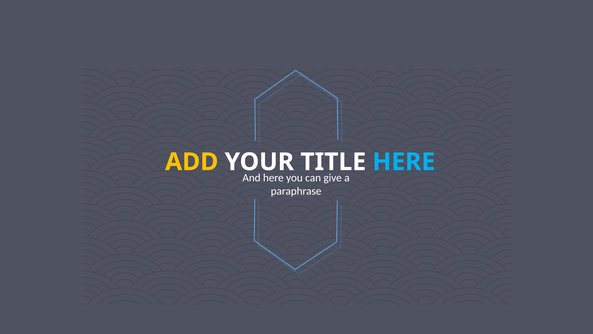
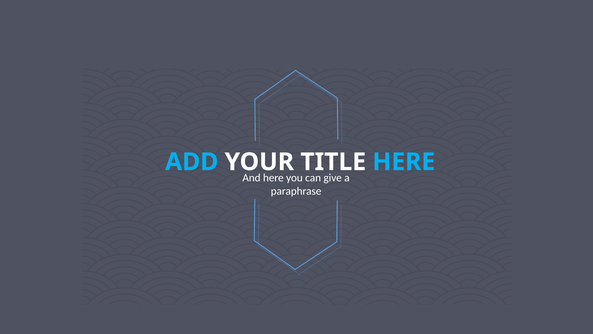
ADD colour: yellow -> light blue
